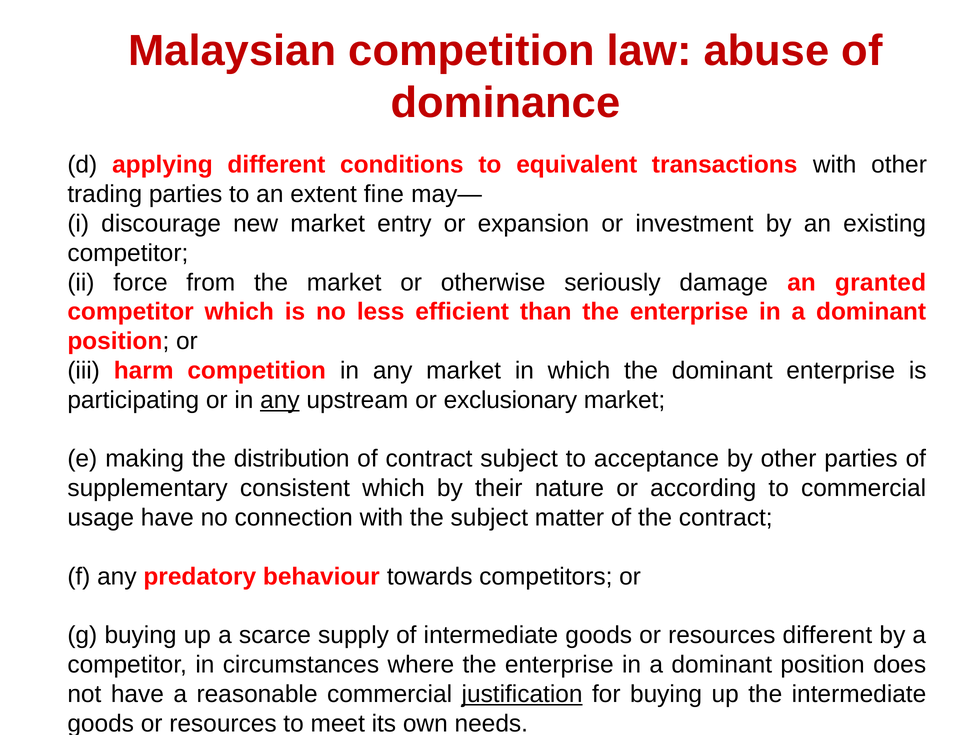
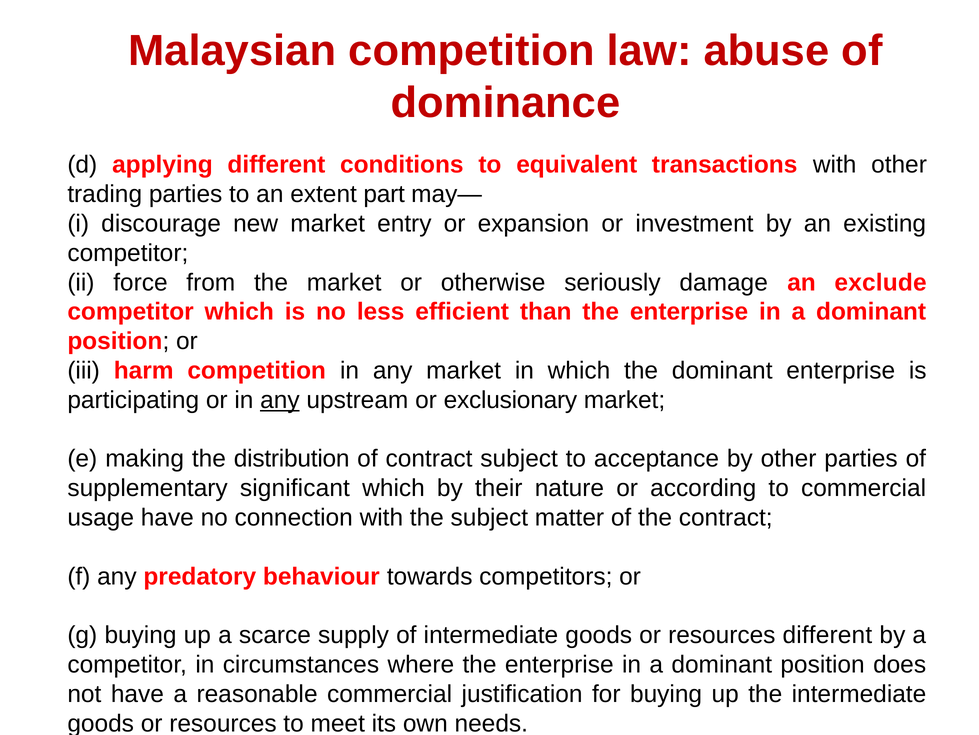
fine: fine -> part
granted: granted -> exclude
consistent: consistent -> significant
justification underline: present -> none
